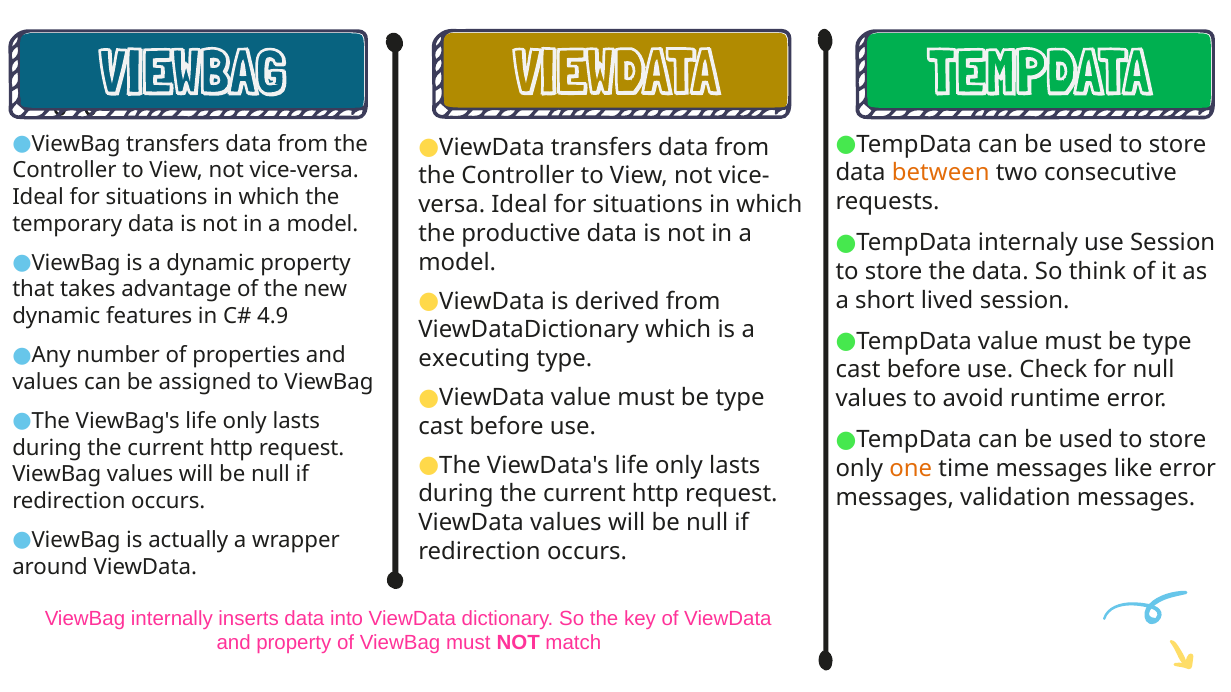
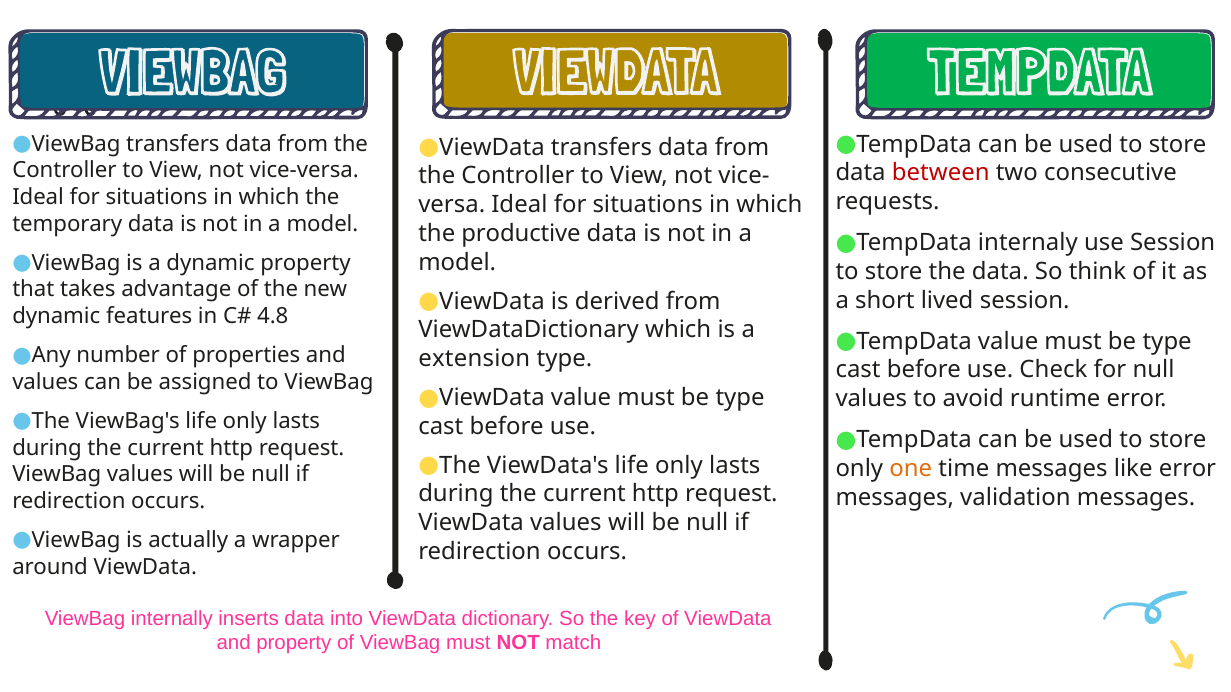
between colour: orange -> red
4.9: 4.9 -> 4.8
executing: executing -> extension
